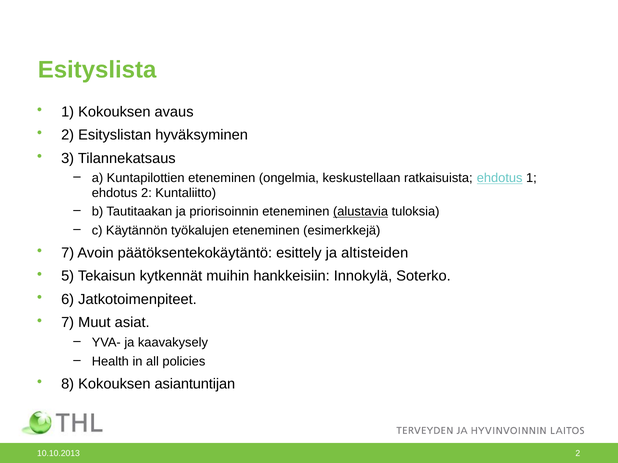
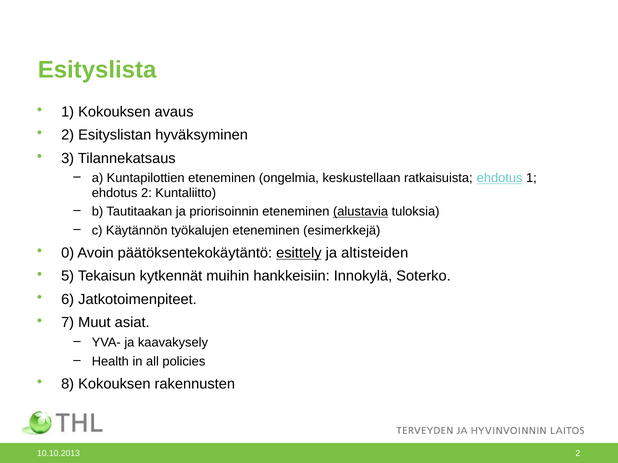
7 at (68, 253): 7 -> 0
esittely underline: none -> present
asiantuntijan: asiantuntijan -> rakennusten
